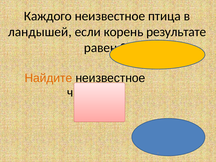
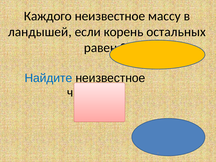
птица: птица -> массу
результате: результате -> остальных
Найдите colour: orange -> blue
